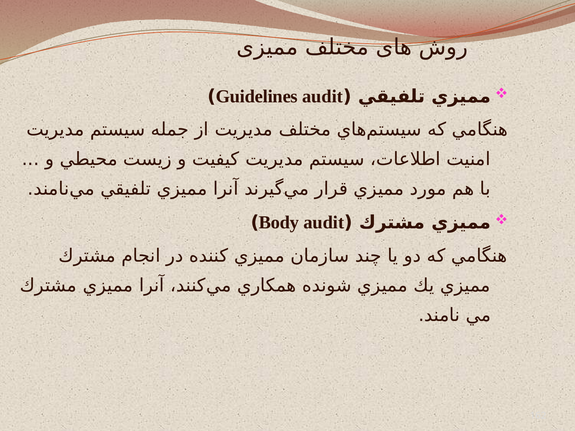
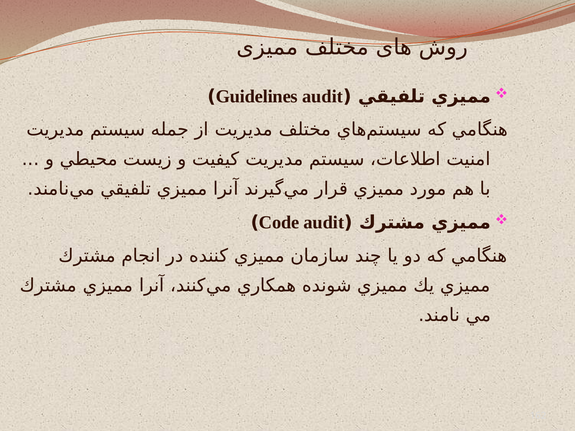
Body: Body -> Code
